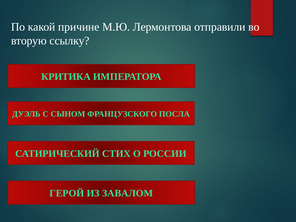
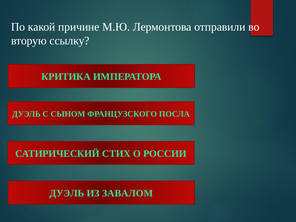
ГЕРОЙ at (67, 193): ГЕРОЙ -> ДУЭЛЬ
